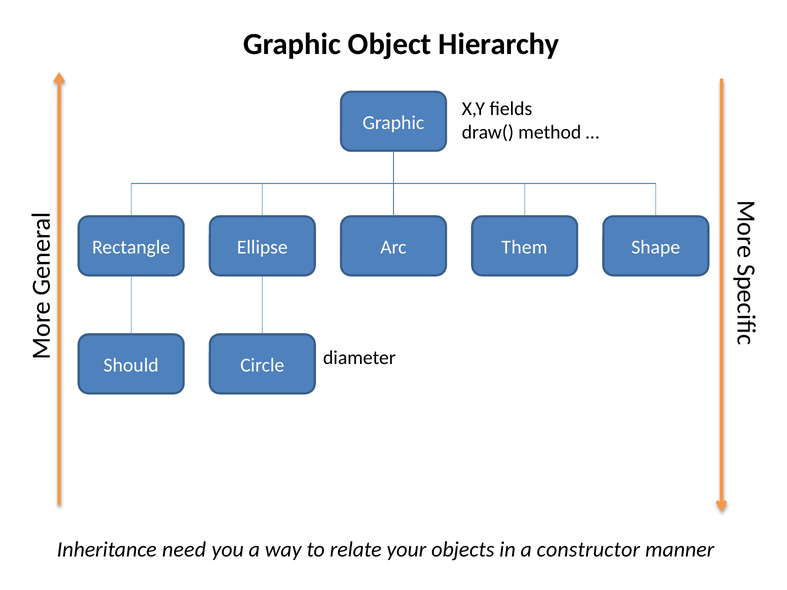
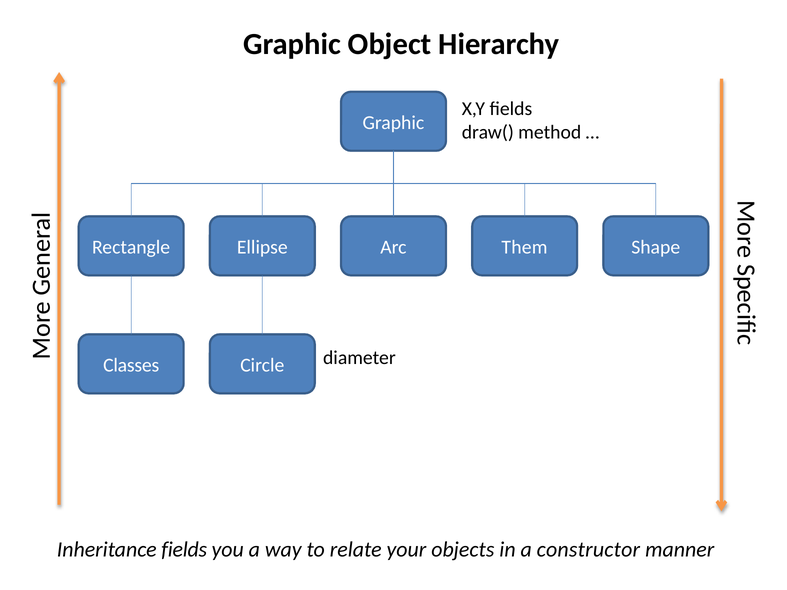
Should: Should -> Classes
Inheritance need: need -> fields
